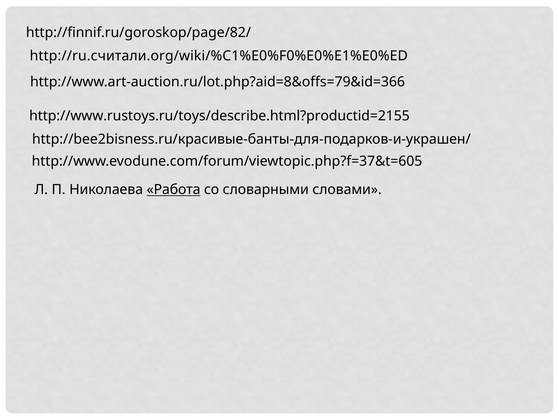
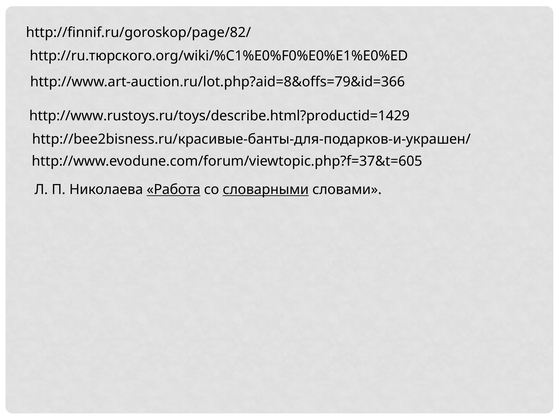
http://ru.считали.org/wiki/%C1%E0%F0%E0%E1%E0%ED: http://ru.считали.org/wiki/%C1%E0%F0%E0%E1%E0%ED -> http://ru.тюрского.org/wiki/%C1%E0%F0%E0%E1%E0%ED
http://www.rustoys.ru/toys/describe.html?productid=2155: http://www.rustoys.ru/toys/describe.html?productid=2155 -> http://www.rustoys.ru/toys/describe.html?productid=1429
словарными underline: none -> present
